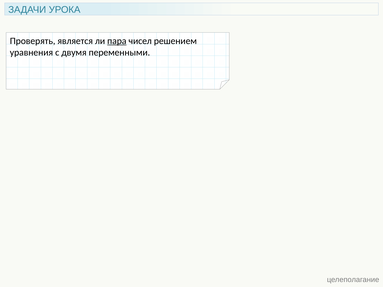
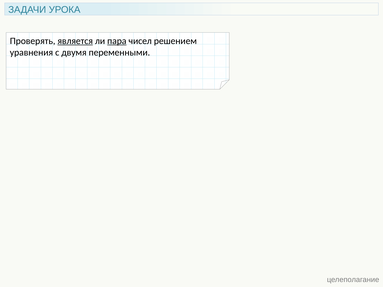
является underline: none -> present
